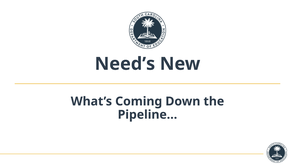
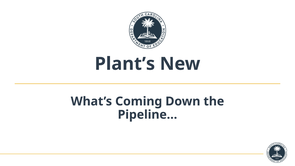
Need’s: Need’s -> Plant’s
